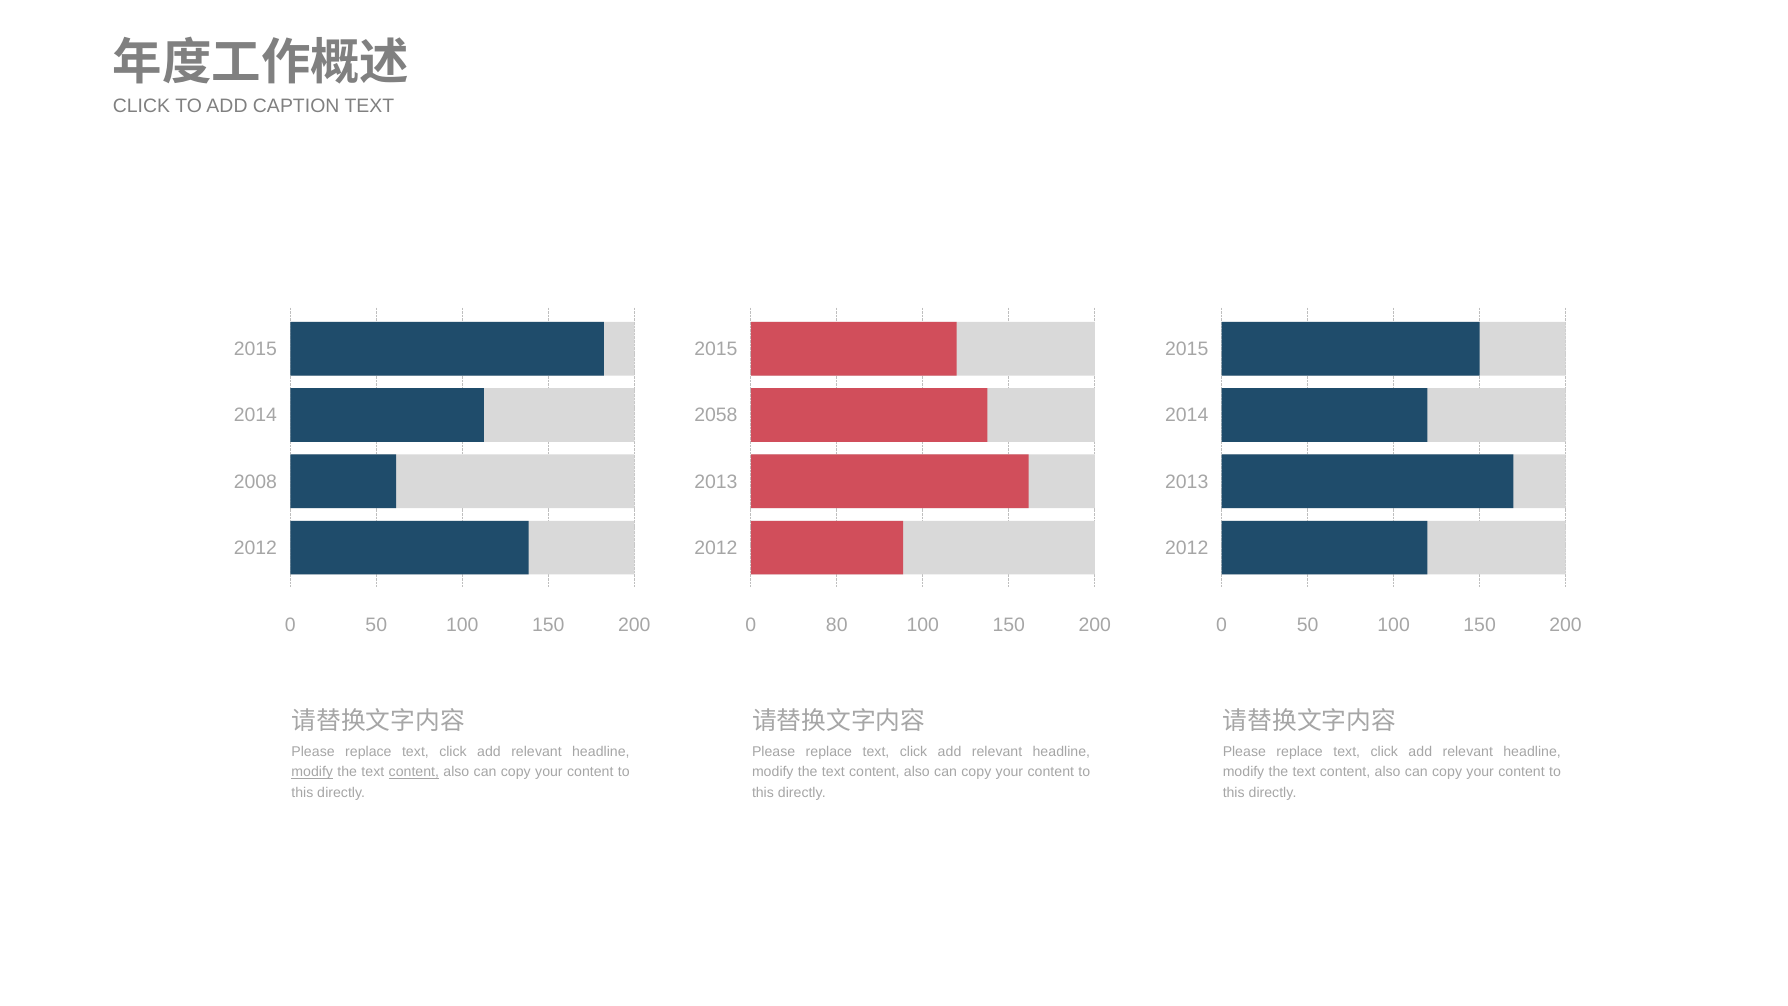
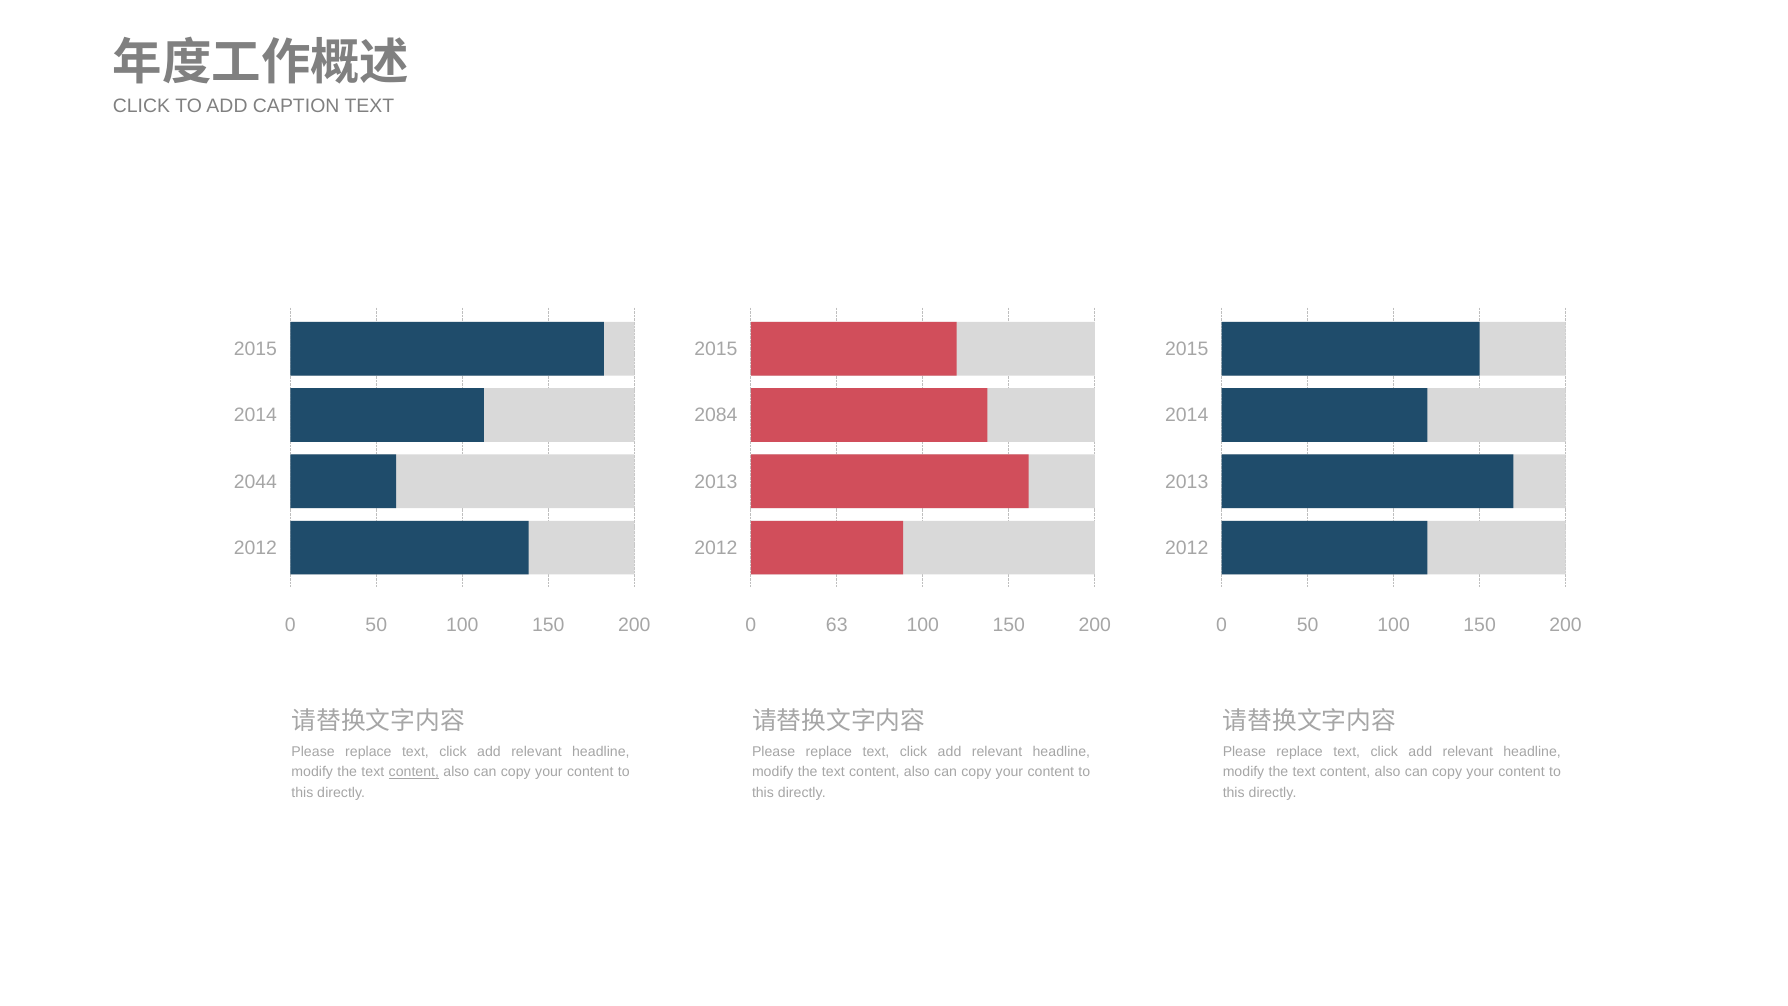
2058: 2058 -> 2084
2008: 2008 -> 2044
80: 80 -> 63
modify at (312, 772) underline: present -> none
